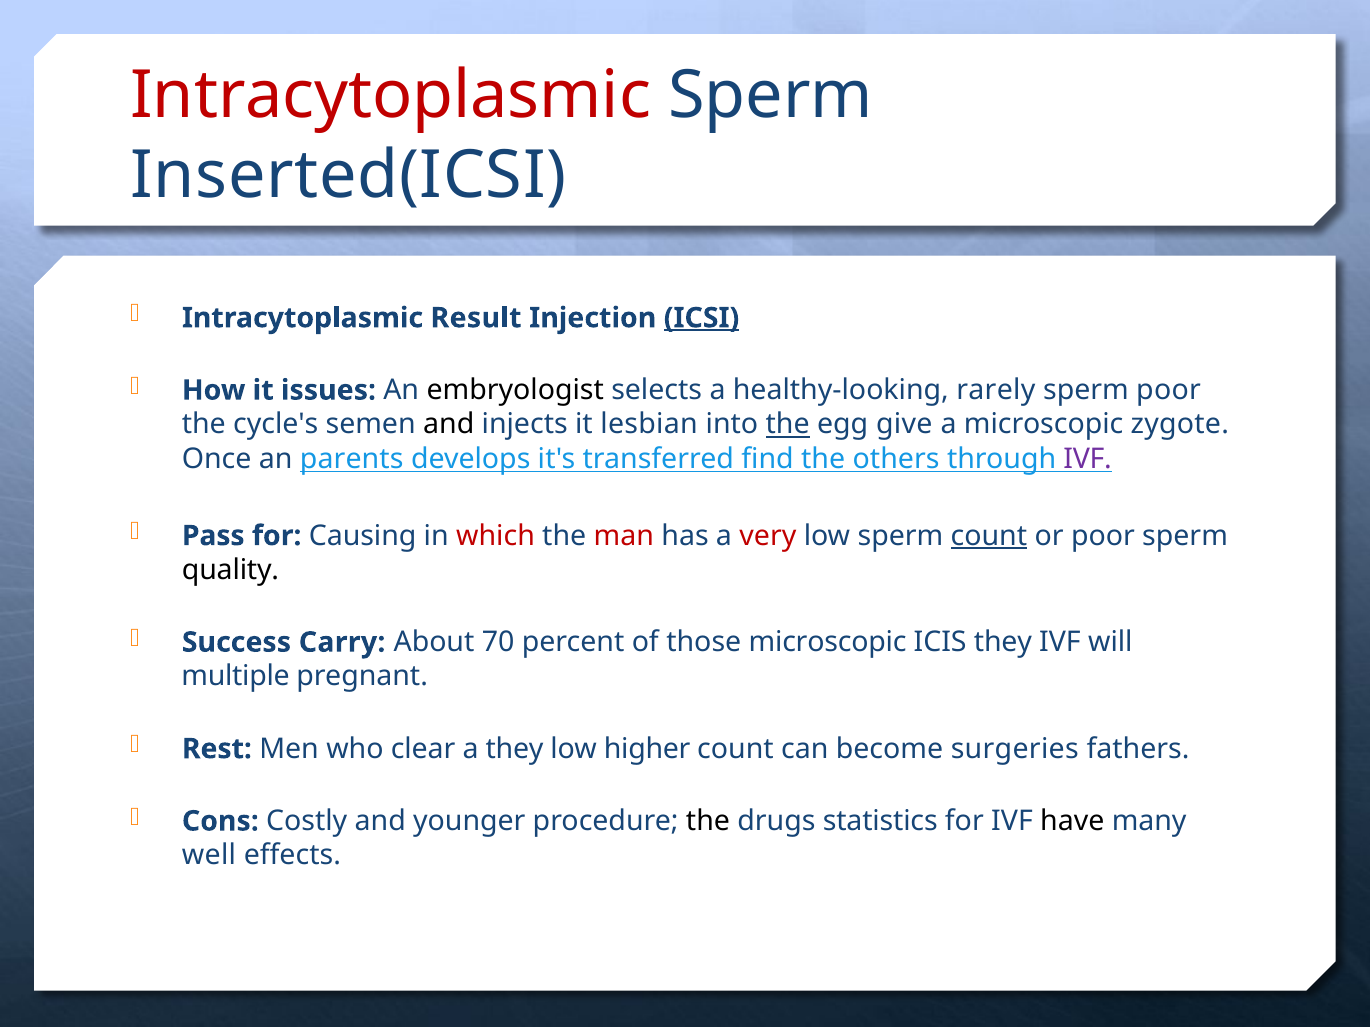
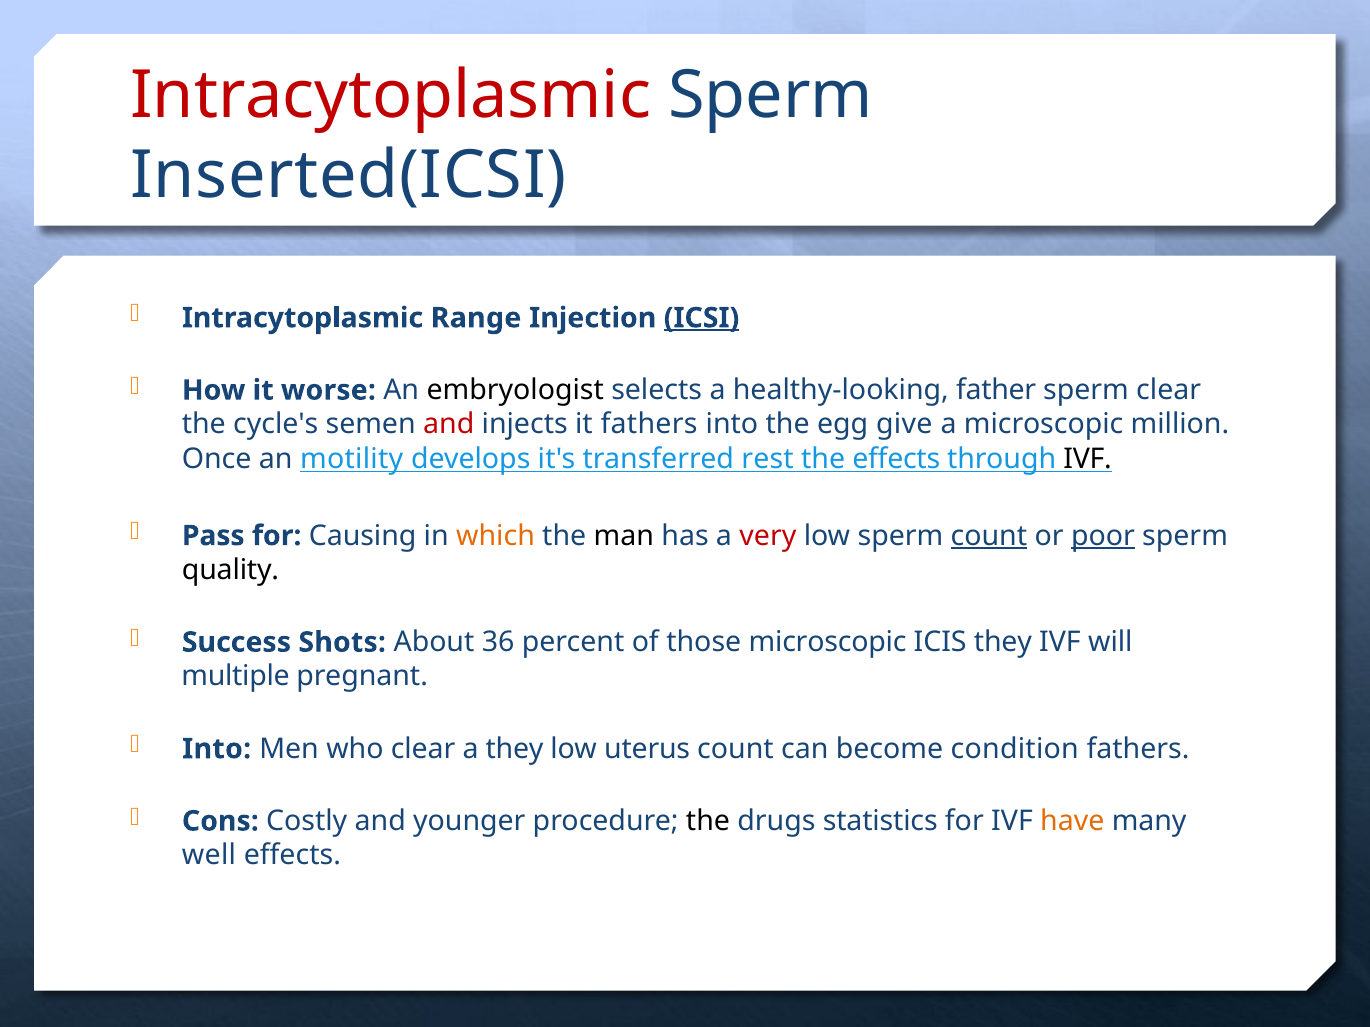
Result: Result -> Range
issues: issues -> worse
rarely: rarely -> father
sperm poor: poor -> clear
and at (449, 425) colour: black -> red
it lesbian: lesbian -> fathers
the at (788, 425) underline: present -> none
zygote: zygote -> million
parents: parents -> motility
find: find -> rest
the others: others -> effects
IVF at (1088, 459) colour: purple -> black
which colour: red -> orange
man colour: red -> black
poor at (1103, 536) underline: none -> present
Carry: Carry -> Shots
70: 70 -> 36
Rest at (217, 749): Rest -> Into
higher: higher -> uterus
surgeries: surgeries -> condition
have colour: black -> orange
